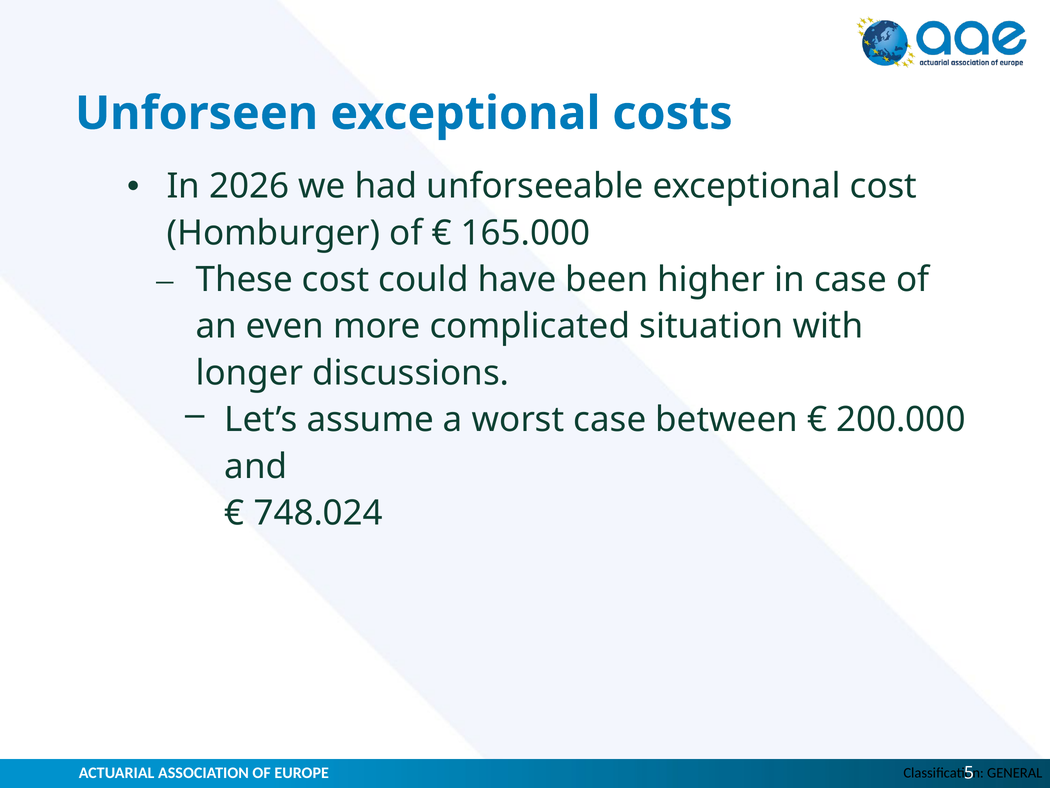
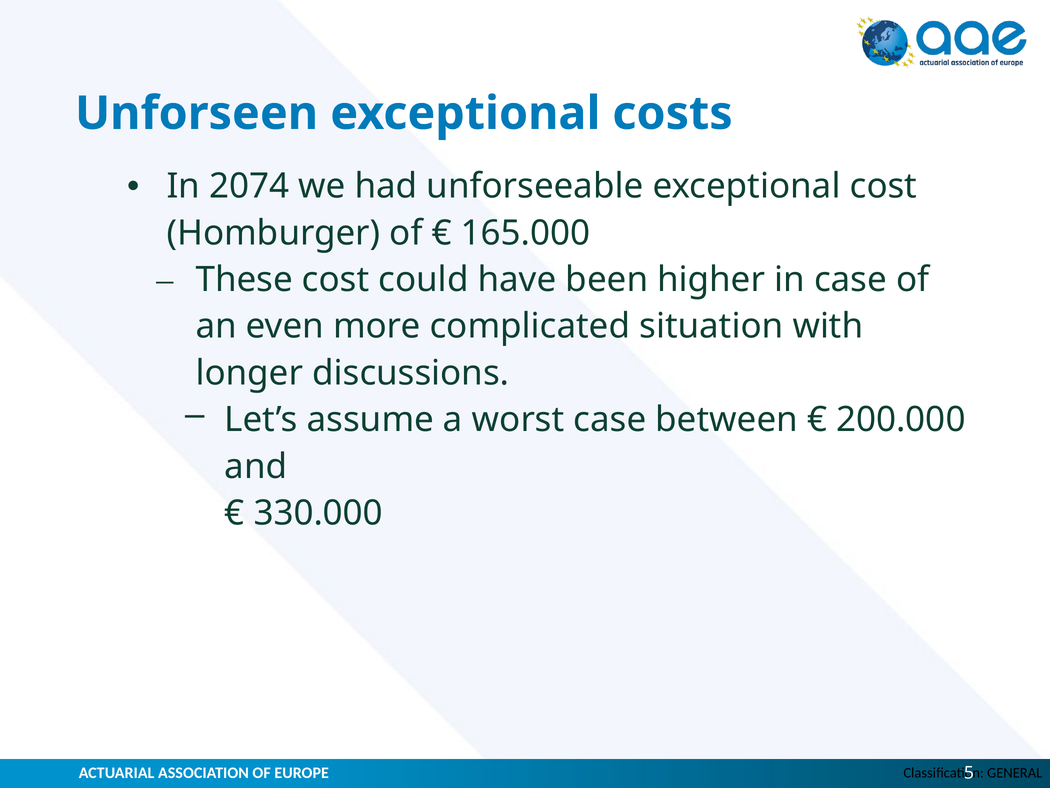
2026: 2026 -> 2074
748.024: 748.024 -> 330.000
